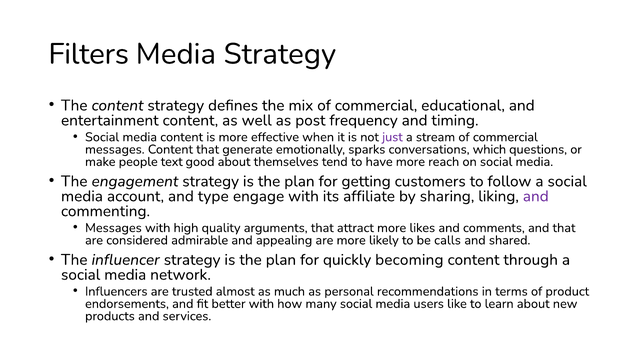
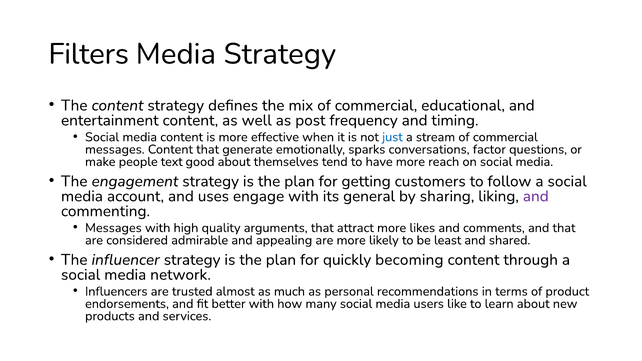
just colour: purple -> blue
which: which -> factor
type: type -> uses
affiliate: affiliate -> general
calls: calls -> least
